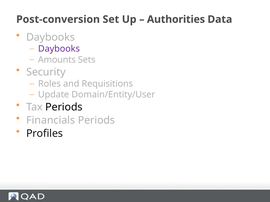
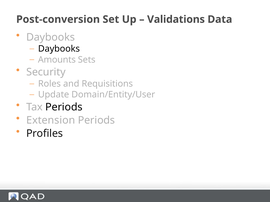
Authorities: Authorities -> Validations
Daybooks at (59, 49) colour: purple -> black
Financials: Financials -> Extension
